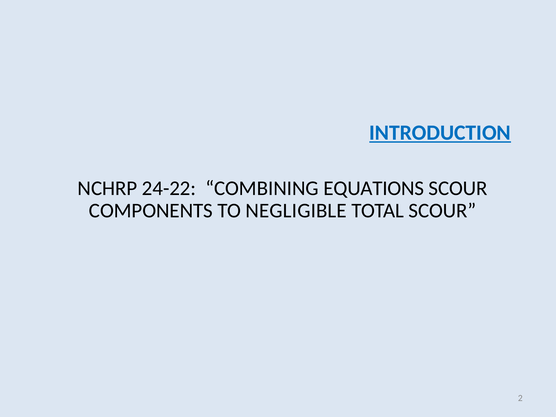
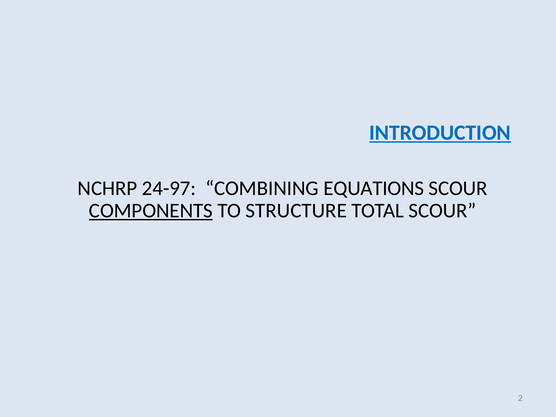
24-22: 24-22 -> 24-97
COMPONENTS underline: none -> present
NEGLIGIBLE: NEGLIGIBLE -> STRUCTURE
